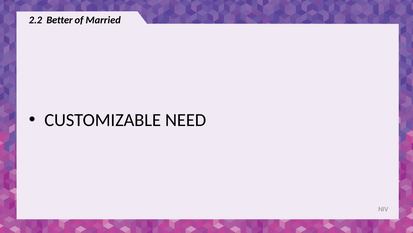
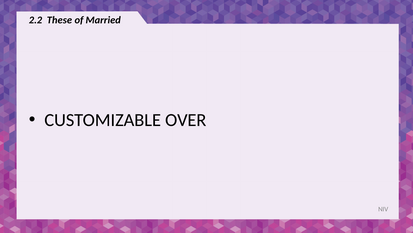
Better: Better -> These
NEED: NEED -> OVER
